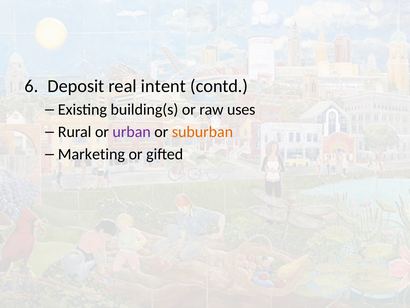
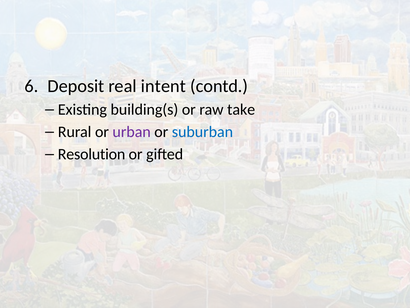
uses: uses -> take
suburban colour: orange -> blue
Marketing: Marketing -> Resolution
